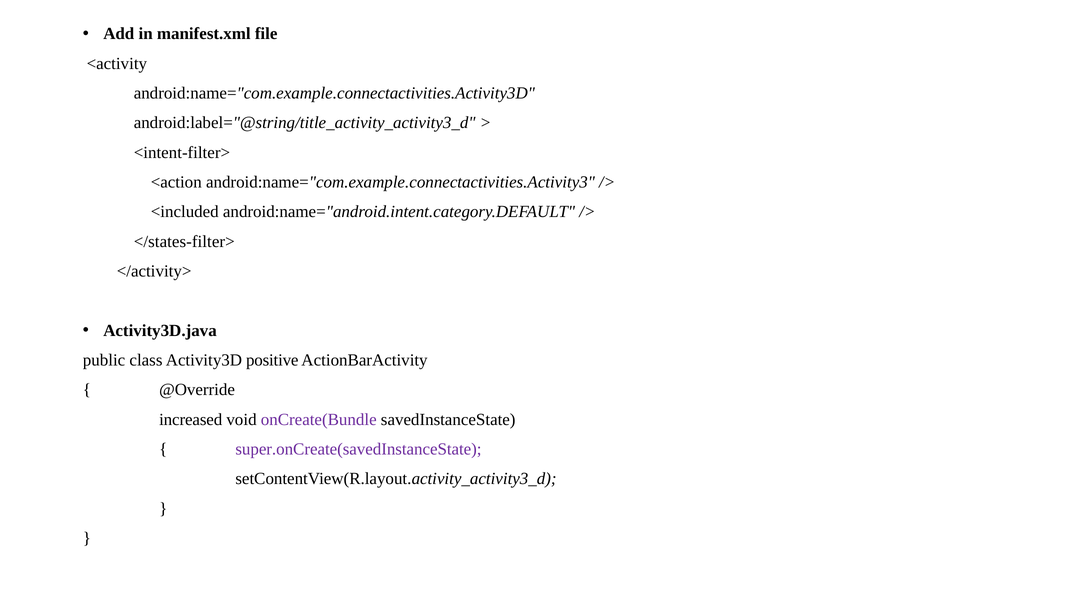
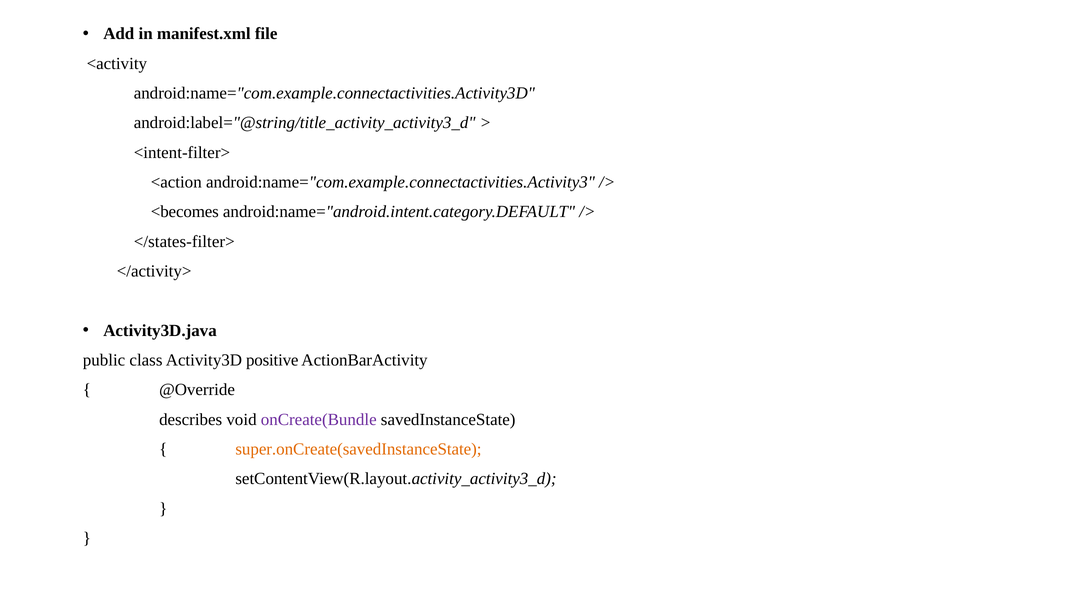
<included: <included -> <becomes
increased: increased -> describes
super.onCreate(savedInstanceState colour: purple -> orange
